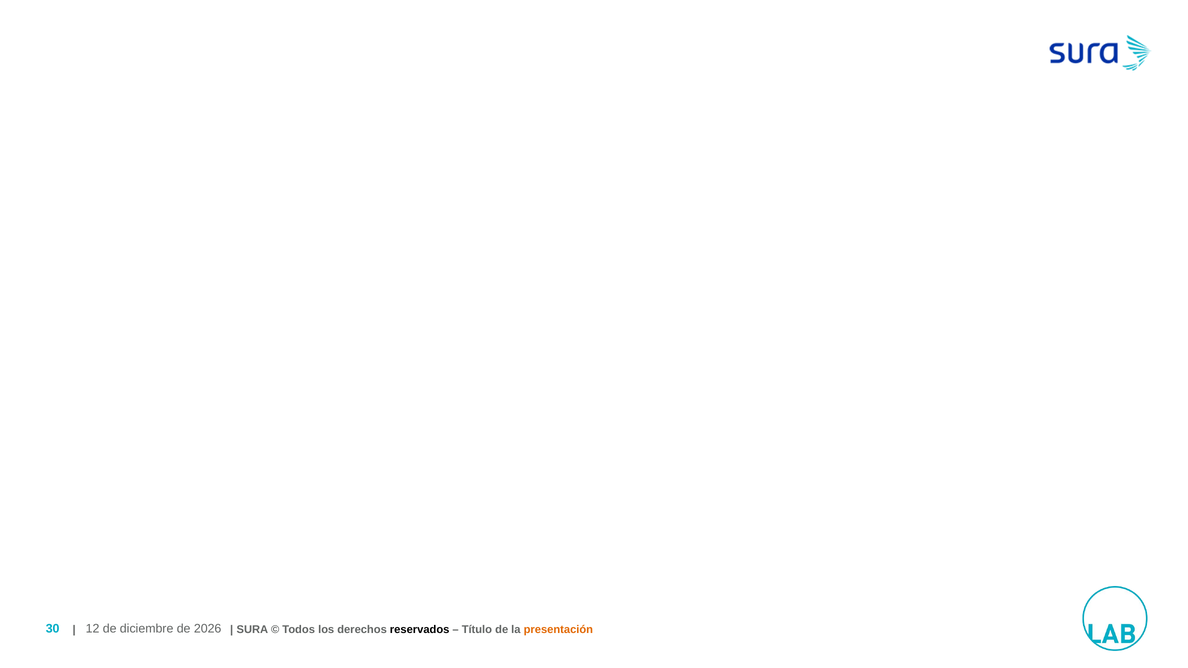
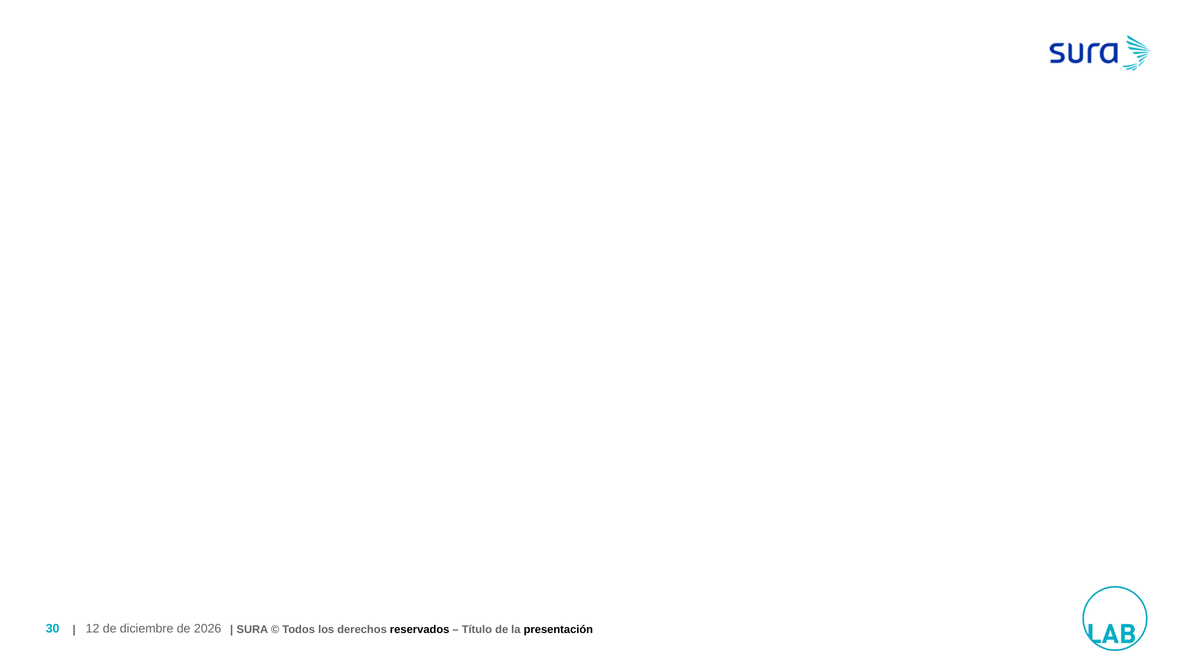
presentación colour: orange -> black
